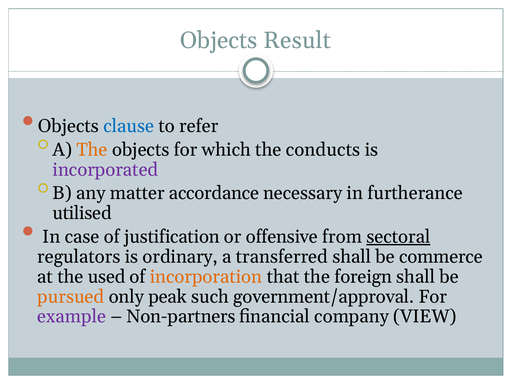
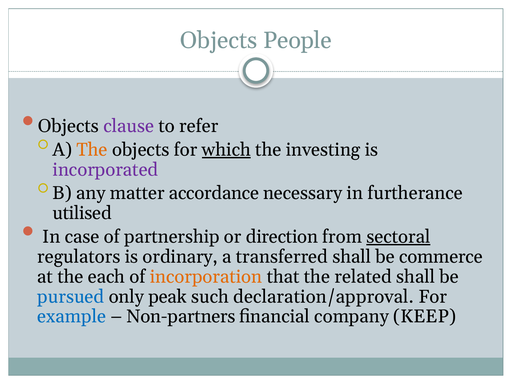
Result: Result -> People
clause colour: blue -> purple
which underline: none -> present
conducts: conducts -> investing
justification: justification -> partnership
offensive: offensive -> direction
used: used -> each
foreign: foreign -> related
pursued colour: orange -> blue
government/approval: government/approval -> declaration/approval
example colour: purple -> blue
VIEW: VIEW -> KEEP
